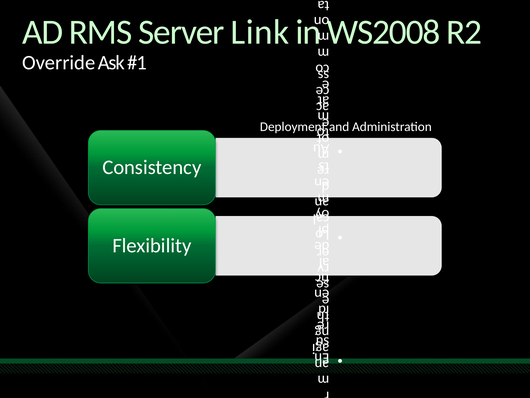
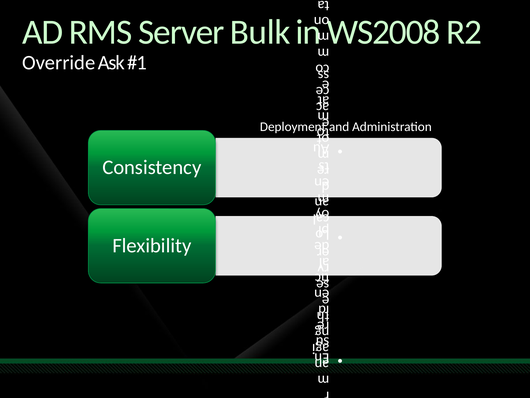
Link: Link -> Bulk
